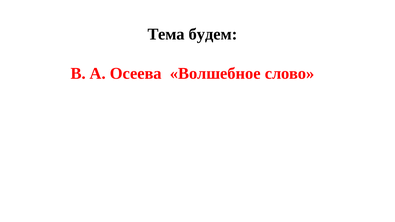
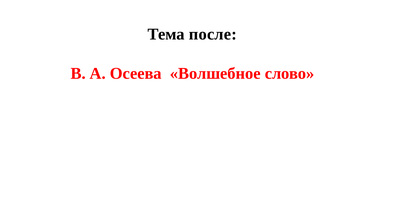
будем: будем -> после
